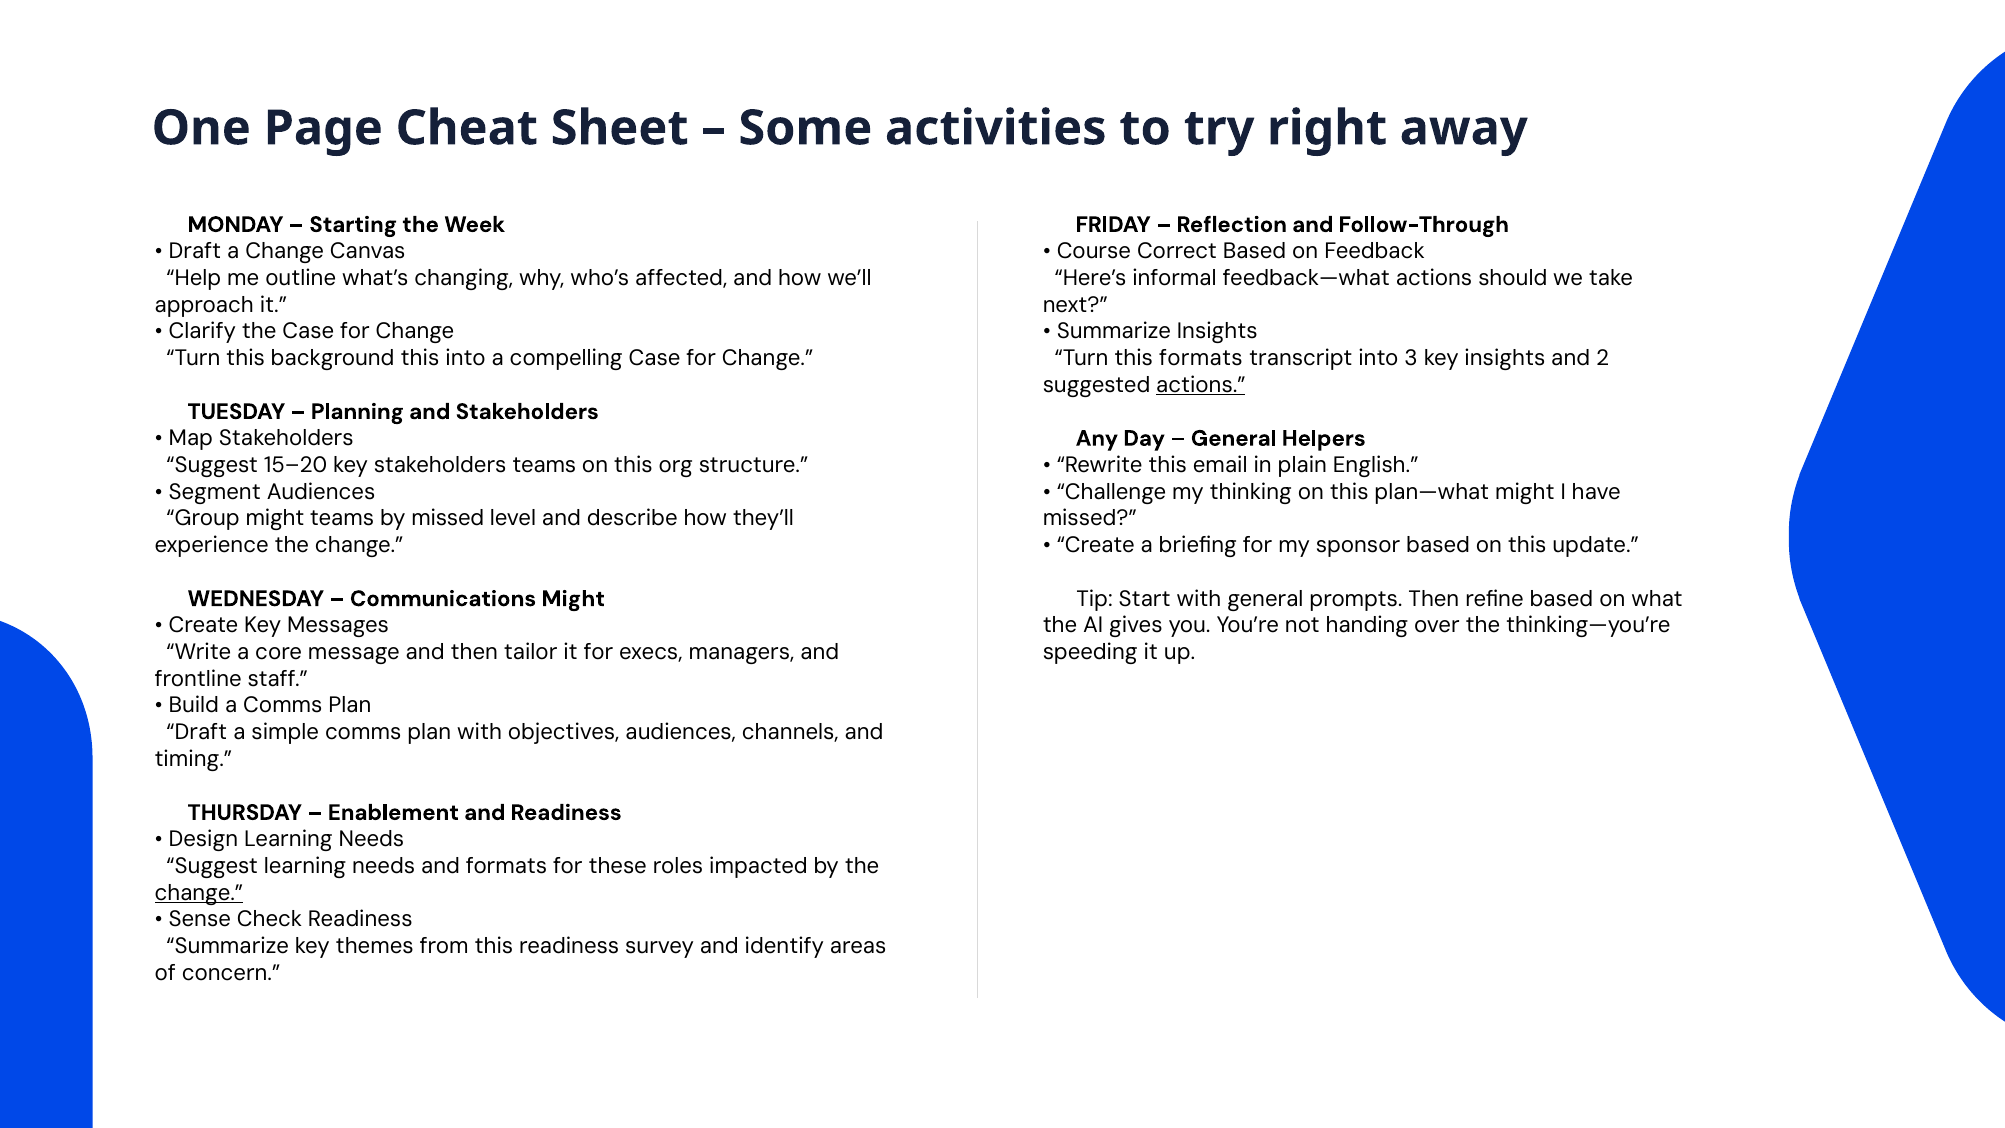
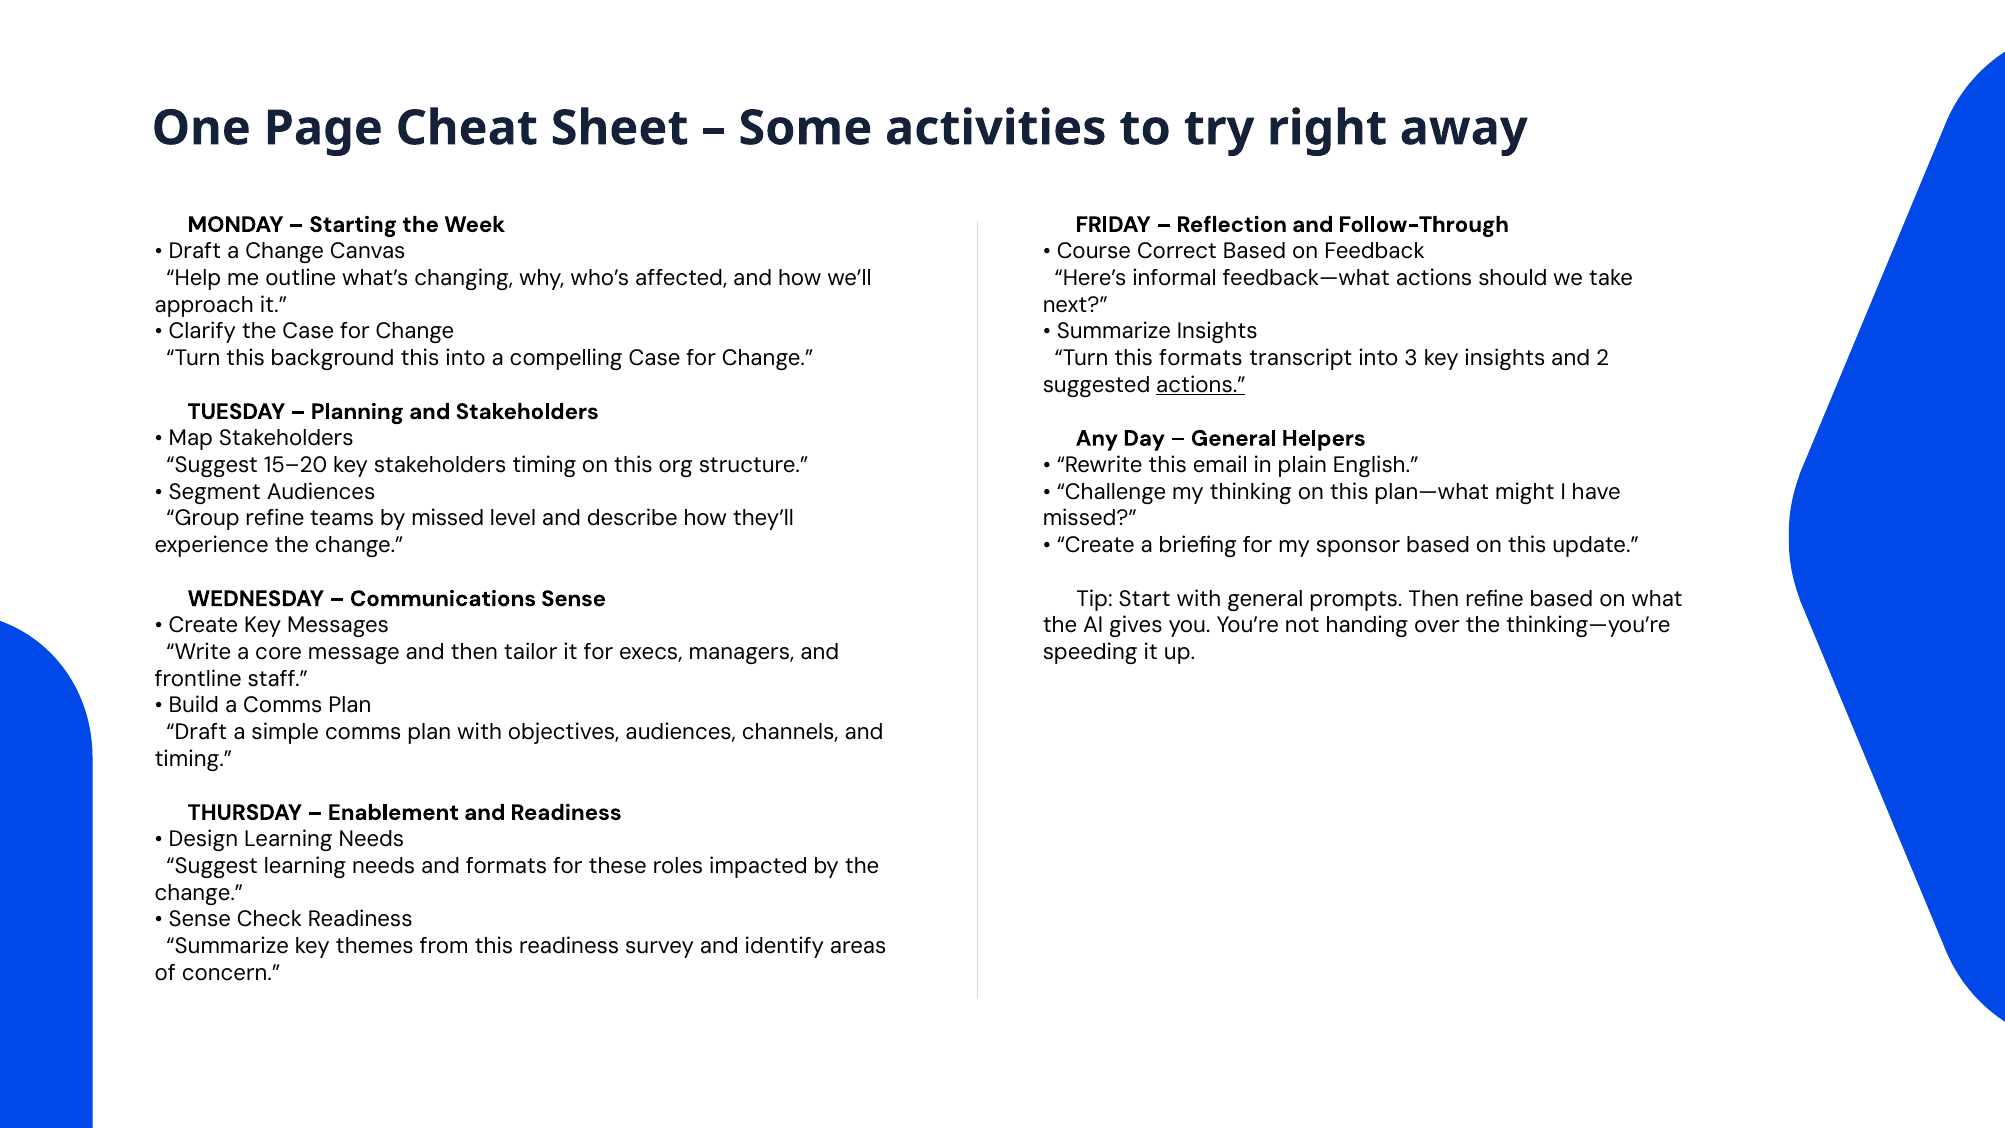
stakeholders teams: teams -> timing
Group might: might -> refine
Communications Might: Might -> Sense
change at (199, 893) underline: present -> none
